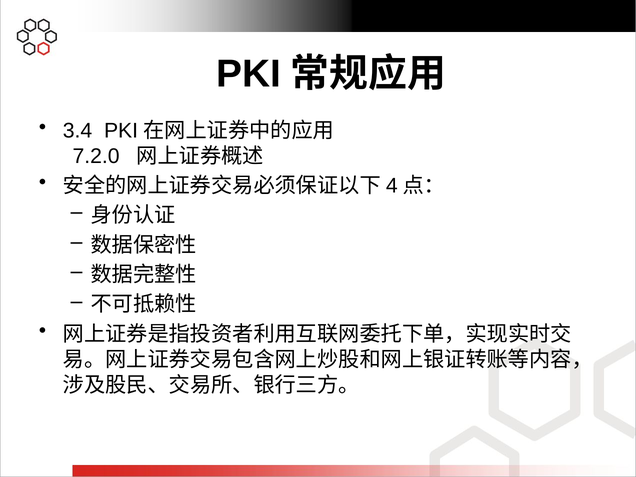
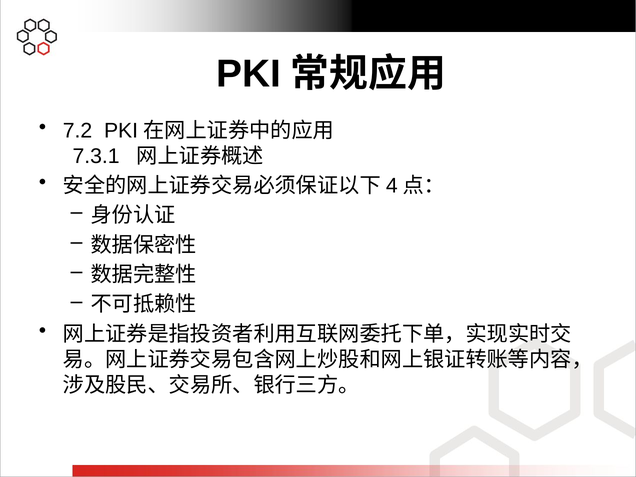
3.4: 3.4 -> 7.2
7.2.0: 7.2.0 -> 7.3.1
